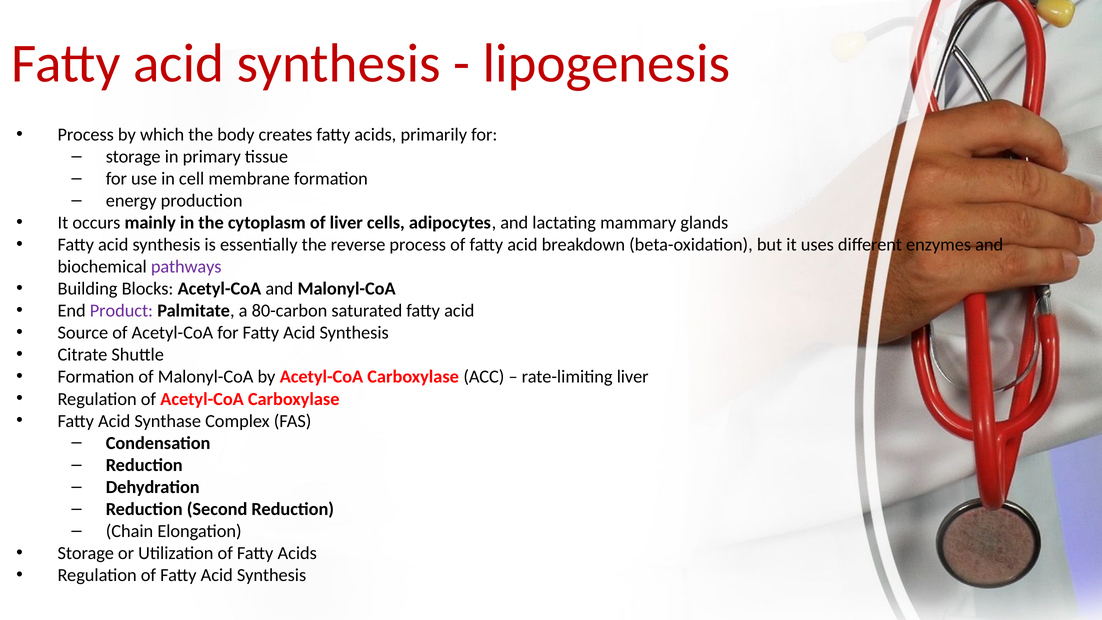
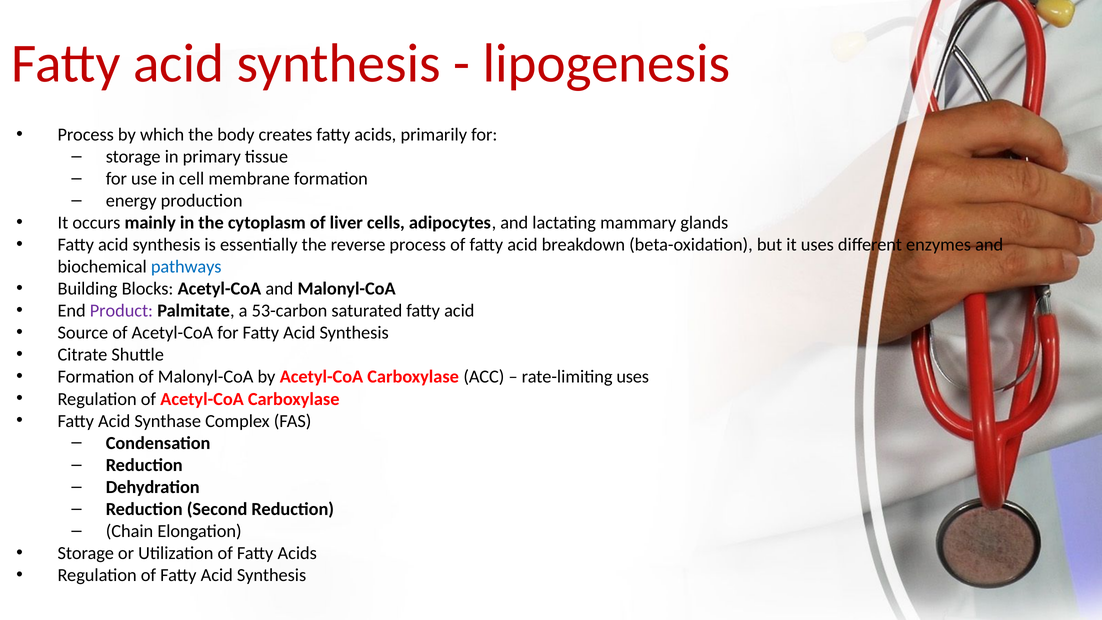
pathways colour: purple -> blue
80-carbon: 80-carbon -> 53-carbon
rate-limiting liver: liver -> uses
